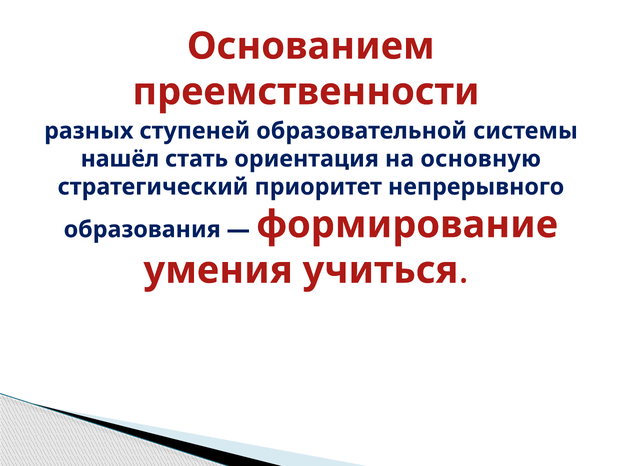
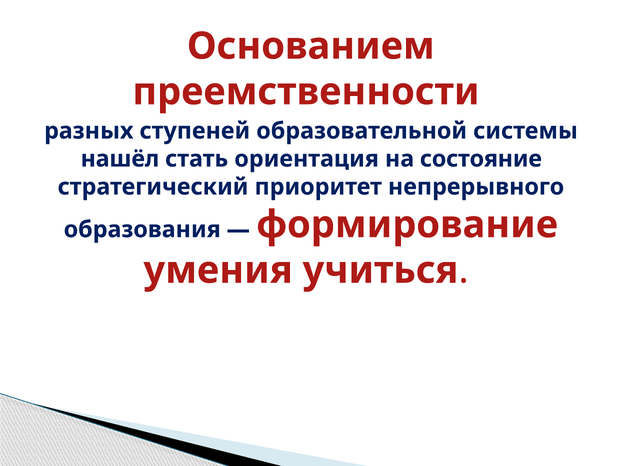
основную: основную -> состояние
